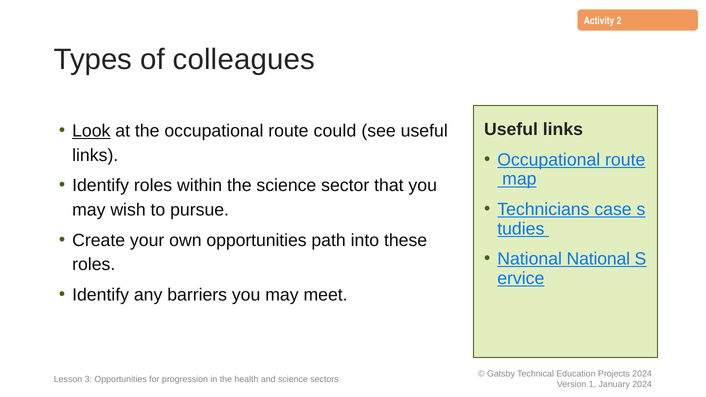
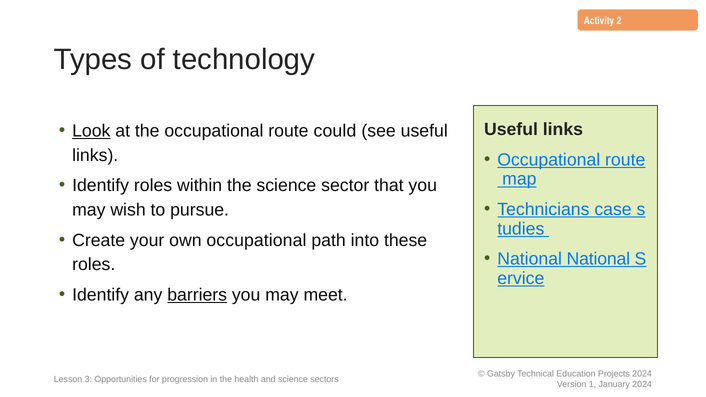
colleagues: colleagues -> technology
own opportunities: opportunities -> occupational
barriers underline: none -> present
